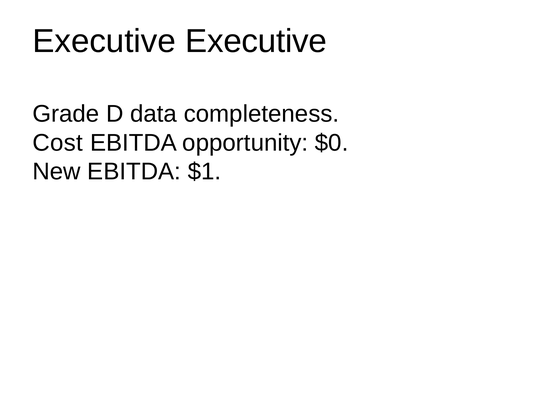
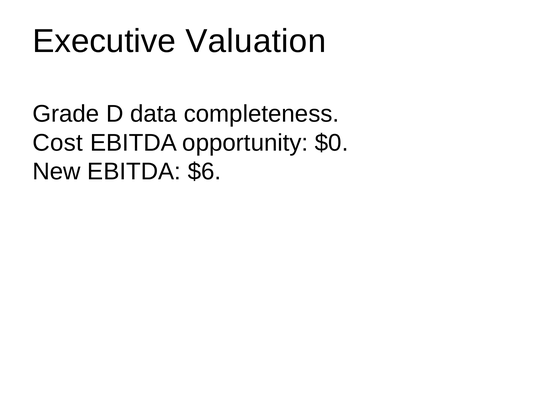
Executive Executive: Executive -> Valuation
$1: $1 -> $6
